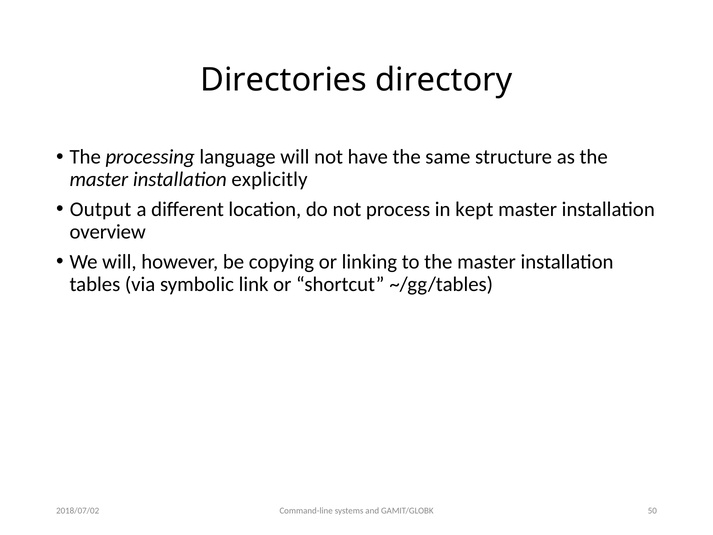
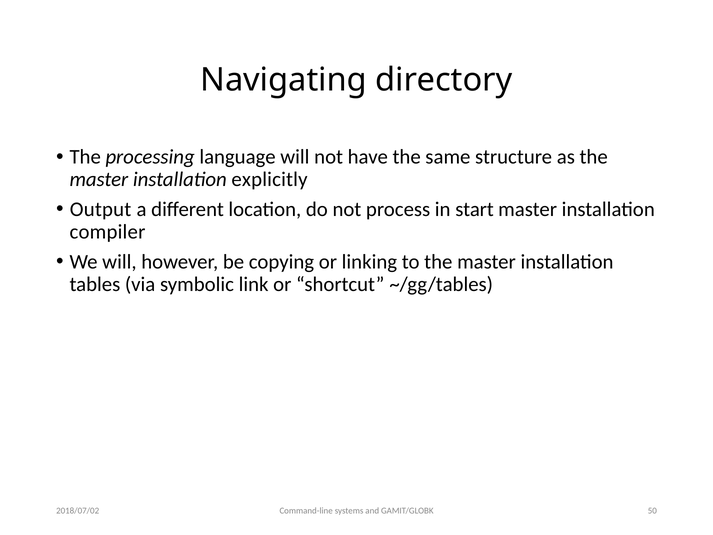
Directories: Directories -> Navigating
kept: kept -> start
overview: overview -> compiler
